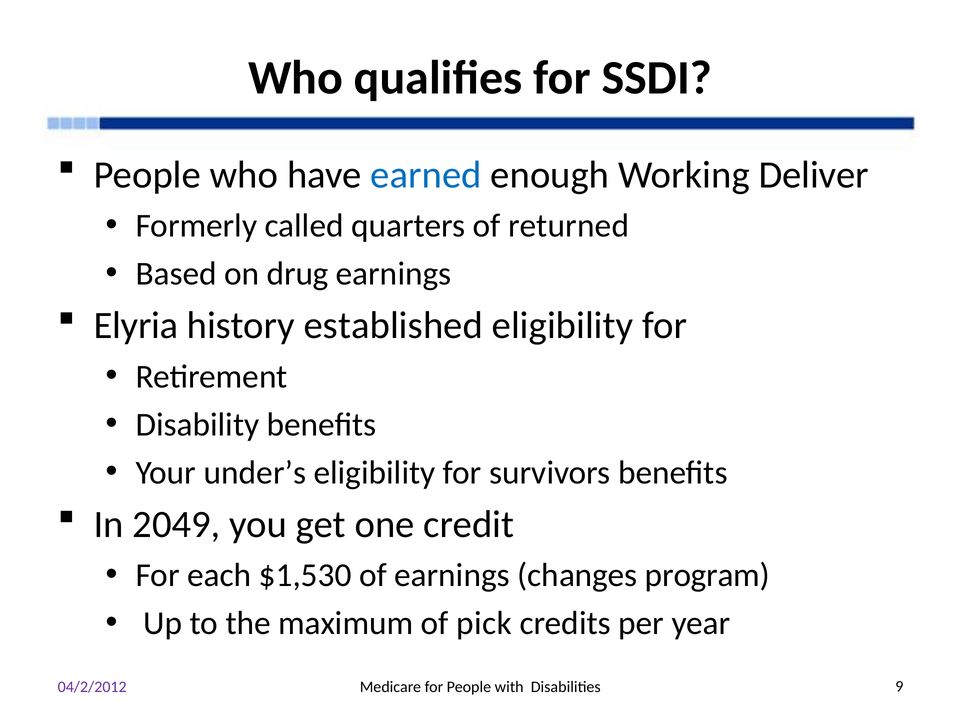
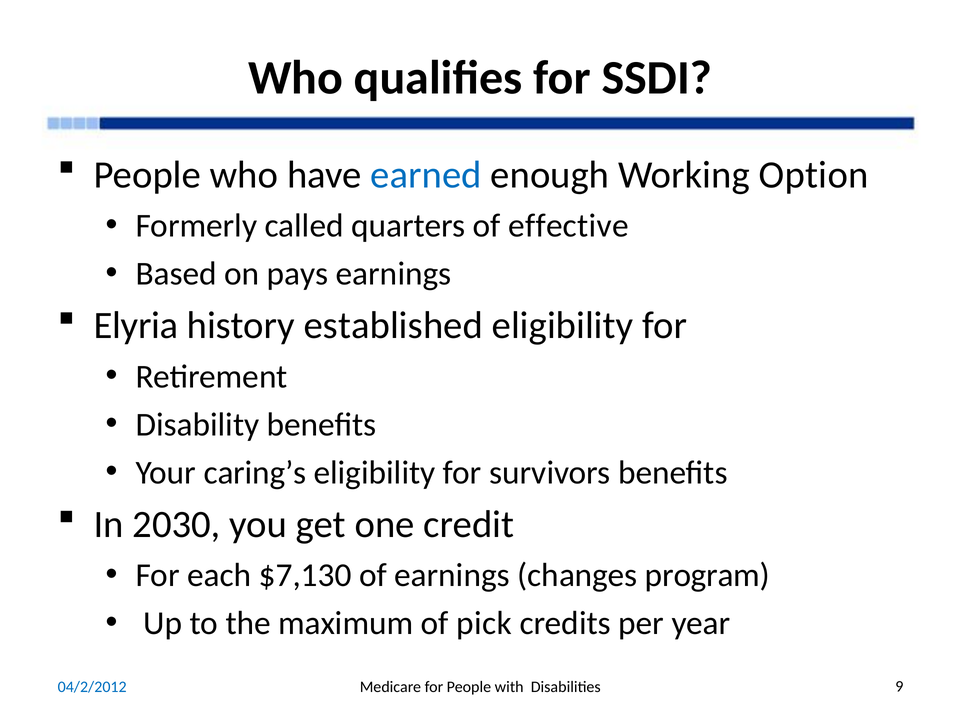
Deliver: Deliver -> Option
returned: returned -> effective
drug: drug -> pays
under’s: under’s -> caring’s
2049: 2049 -> 2030
$1,530: $1,530 -> $7,130
04/2/2012 colour: purple -> blue
